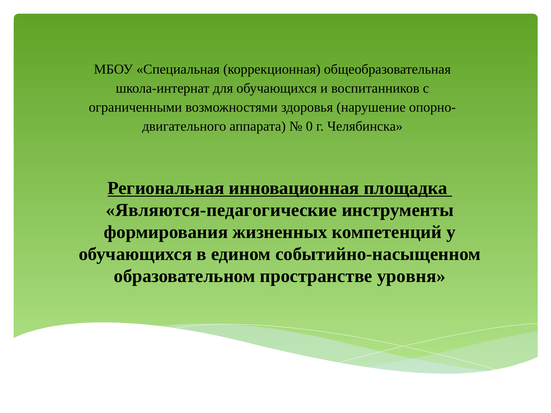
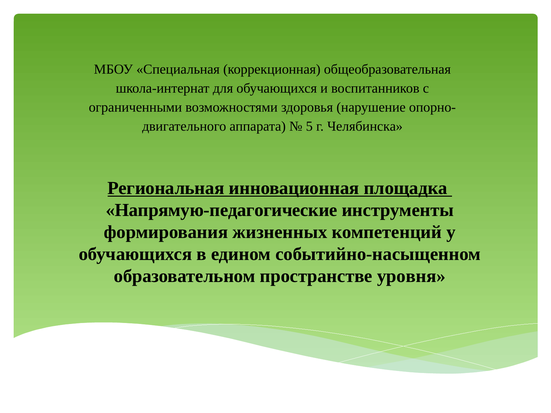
0: 0 -> 5
Являются-педагогические: Являются-педагогические -> Напрямую-педагогические
